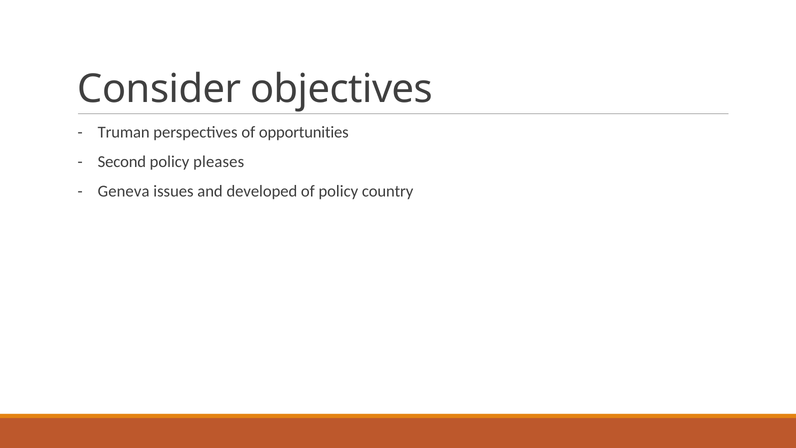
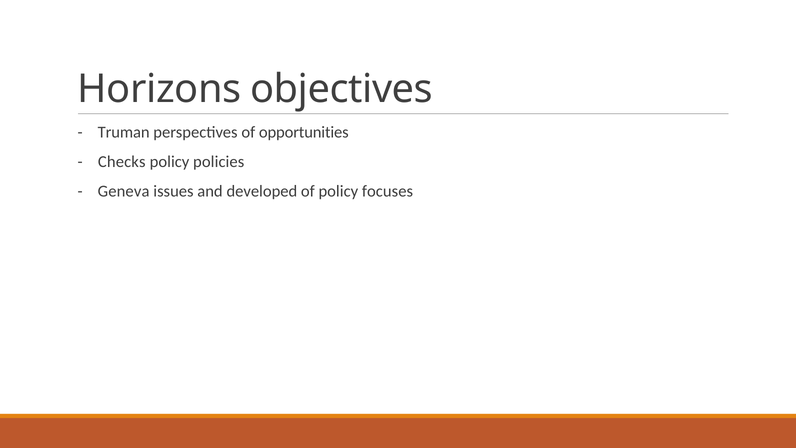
Consider: Consider -> Horizons
Second: Second -> Checks
pleases: pleases -> policies
country: country -> focuses
